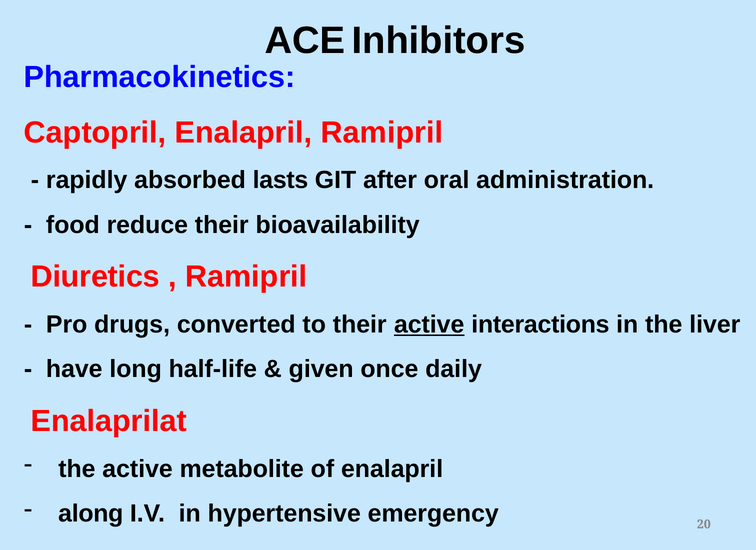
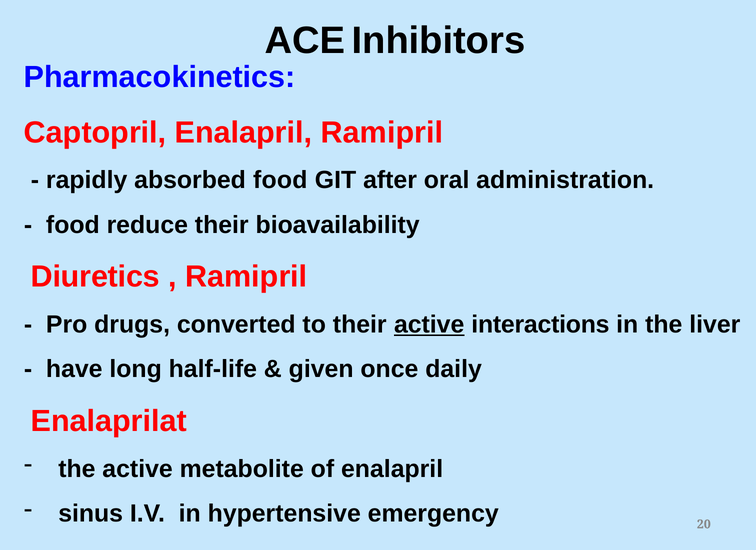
absorbed lasts: lasts -> food
along: along -> sinus
